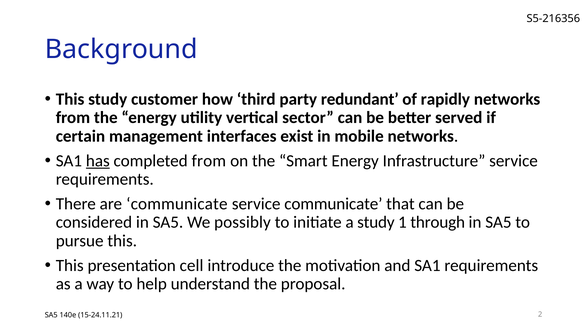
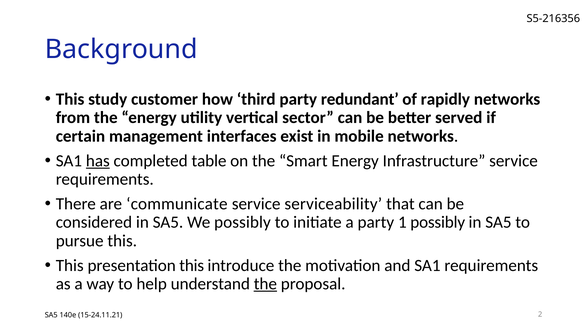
completed from: from -> table
service communicate: communicate -> serviceability
a study: study -> party
1 through: through -> possibly
presentation cell: cell -> this
the at (265, 284) underline: none -> present
